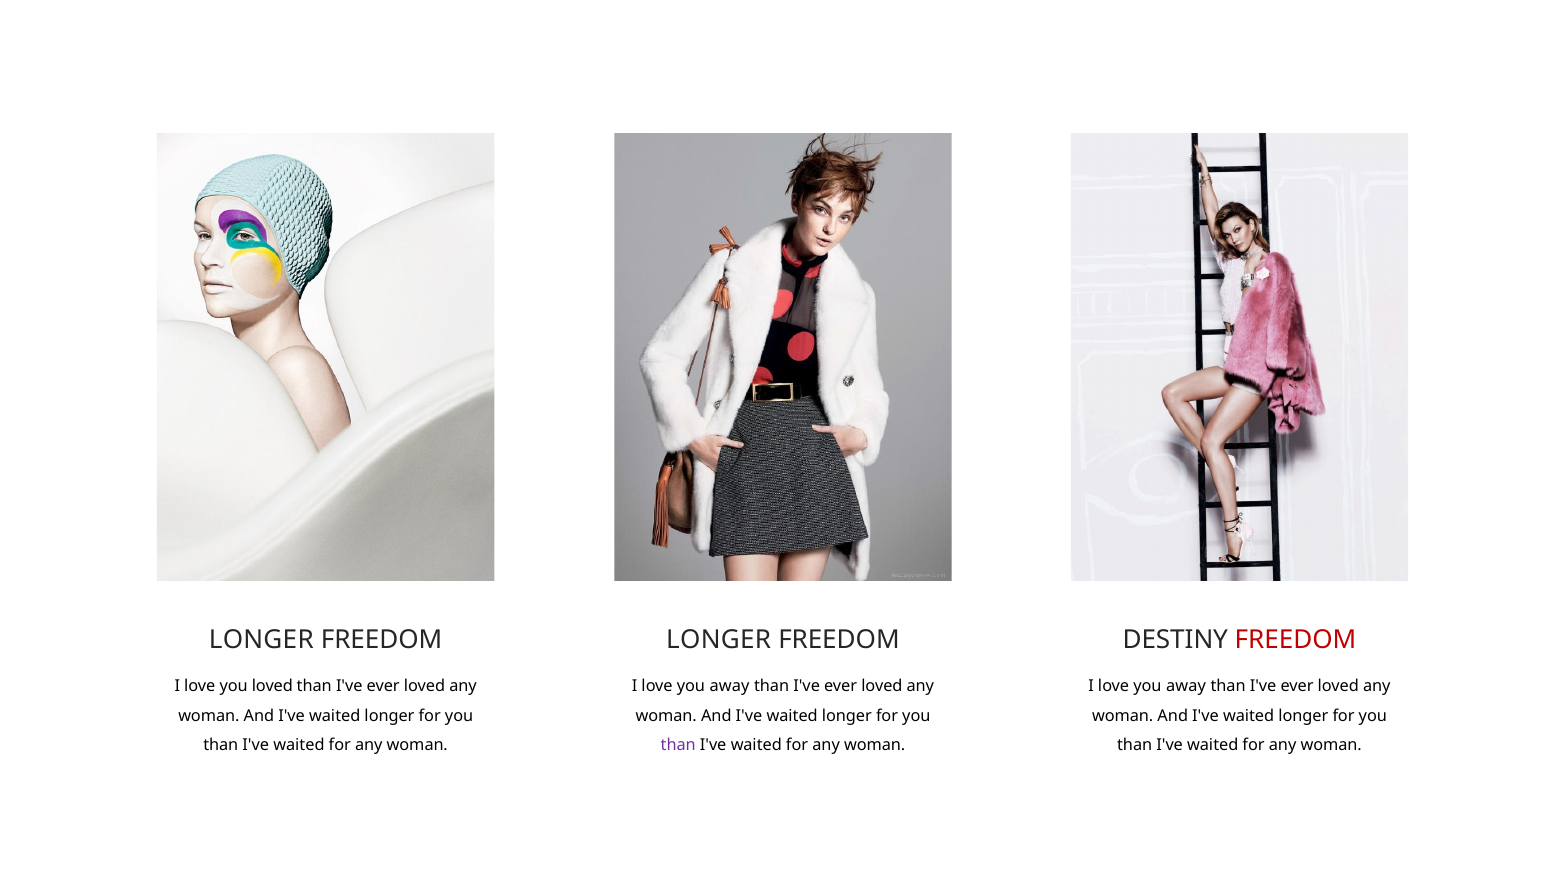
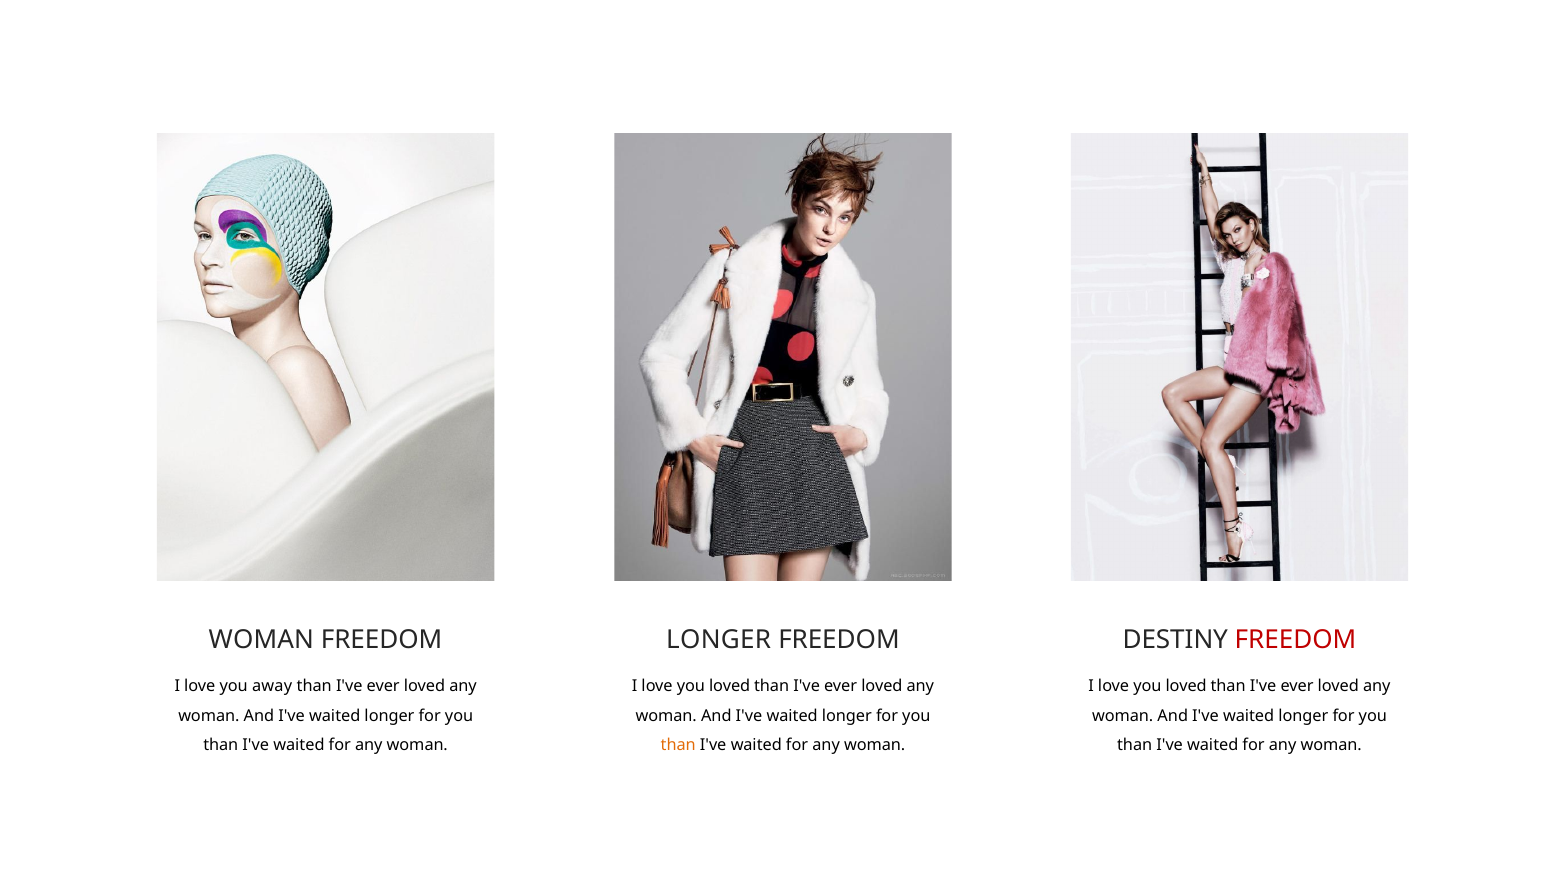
LONGER at (261, 640): LONGER -> WOMAN
you loved: loved -> away
away at (730, 686): away -> loved
away at (1186, 686): away -> loved
than at (678, 745) colour: purple -> orange
